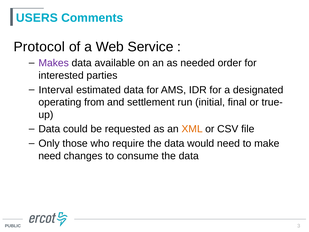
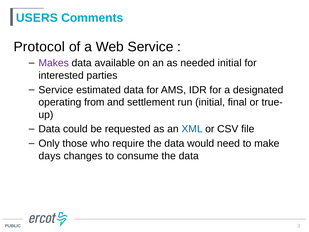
needed order: order -> initial
Interval at (56, 90): Interval -> Service
XML colour: orange -> blue
need at (50, 156): need -> days
